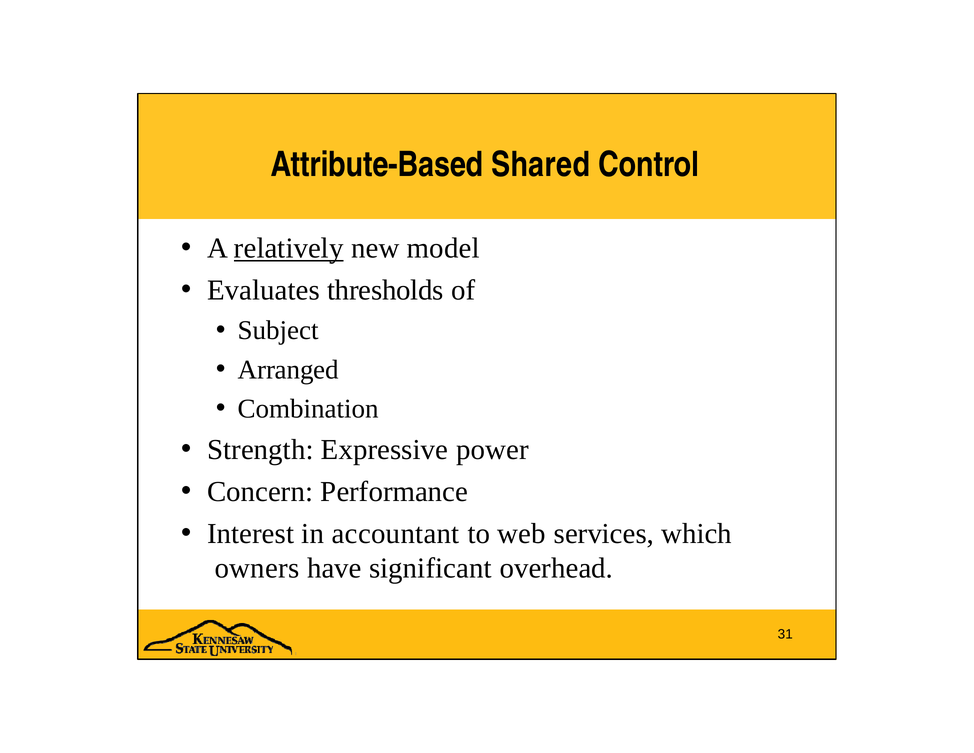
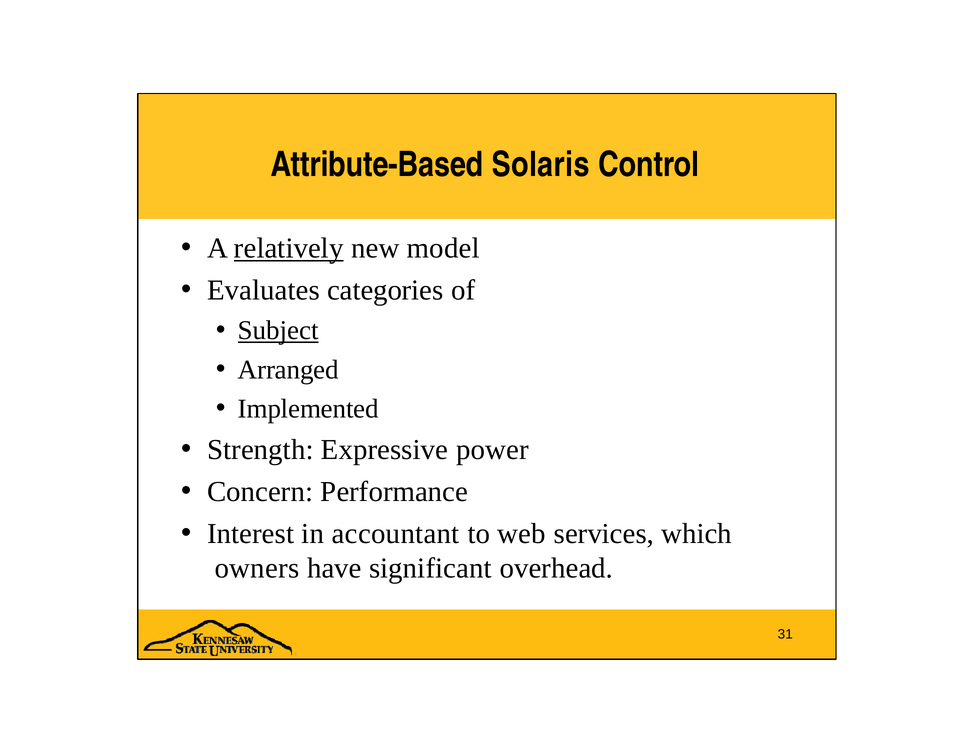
Shared: Shared -> Solaris
thresholds: thresholds -> categories
Subject underline: none -> present
Combination: Combination -> Implemented
